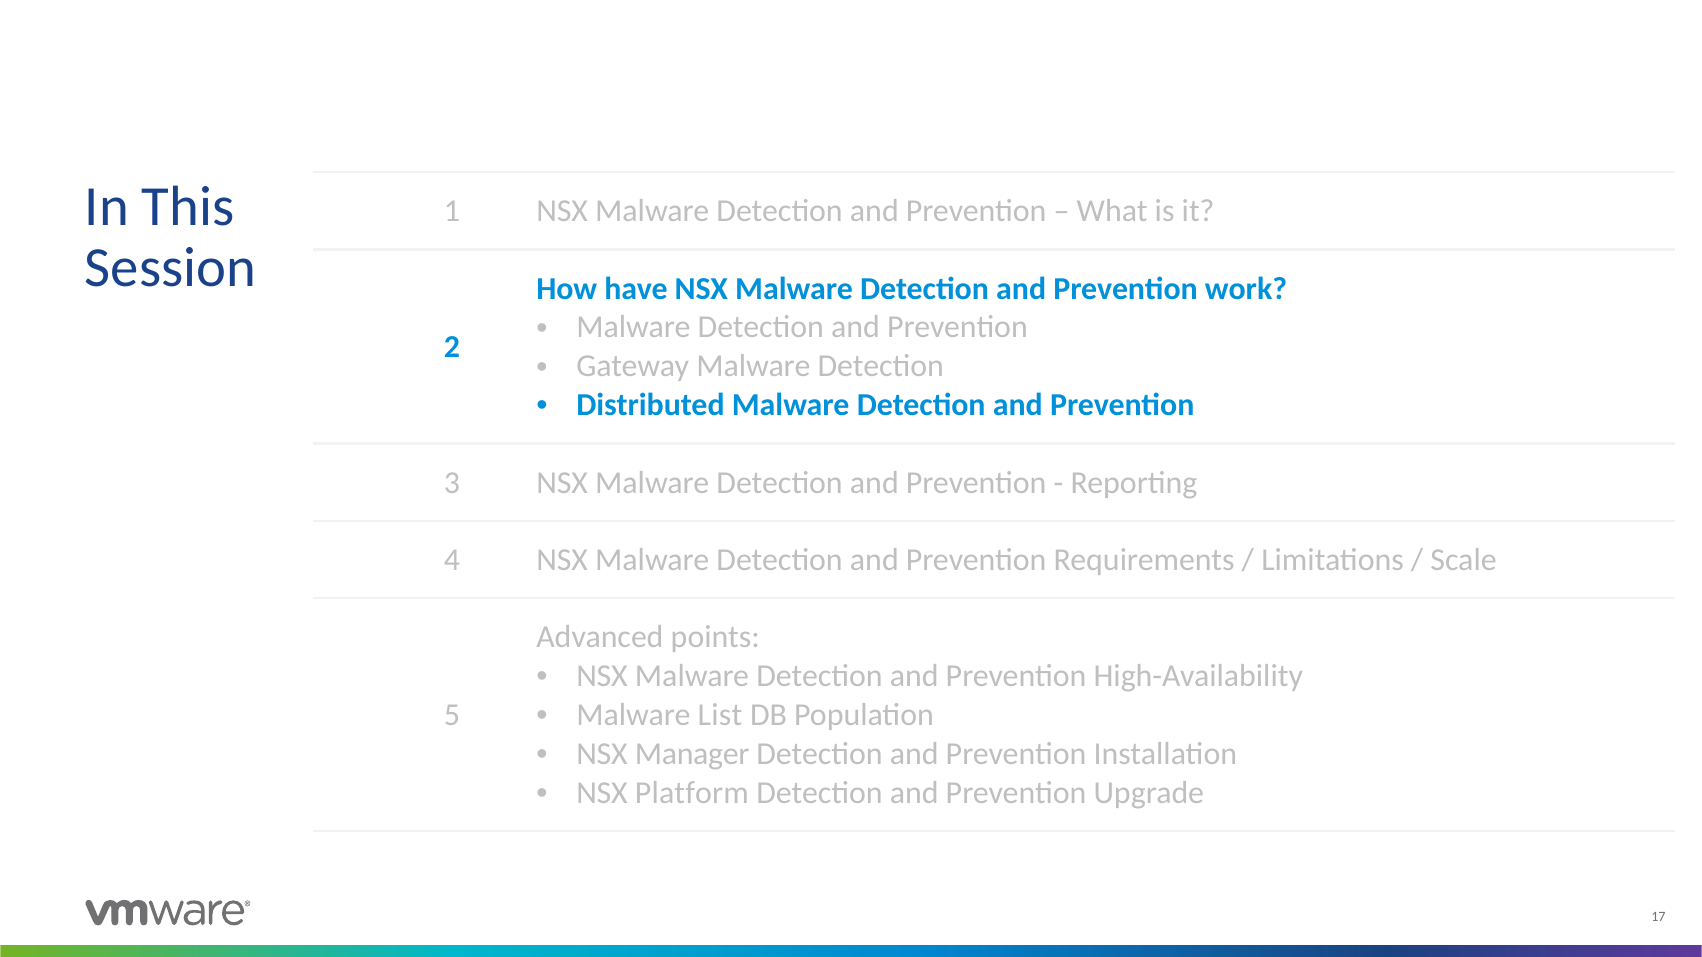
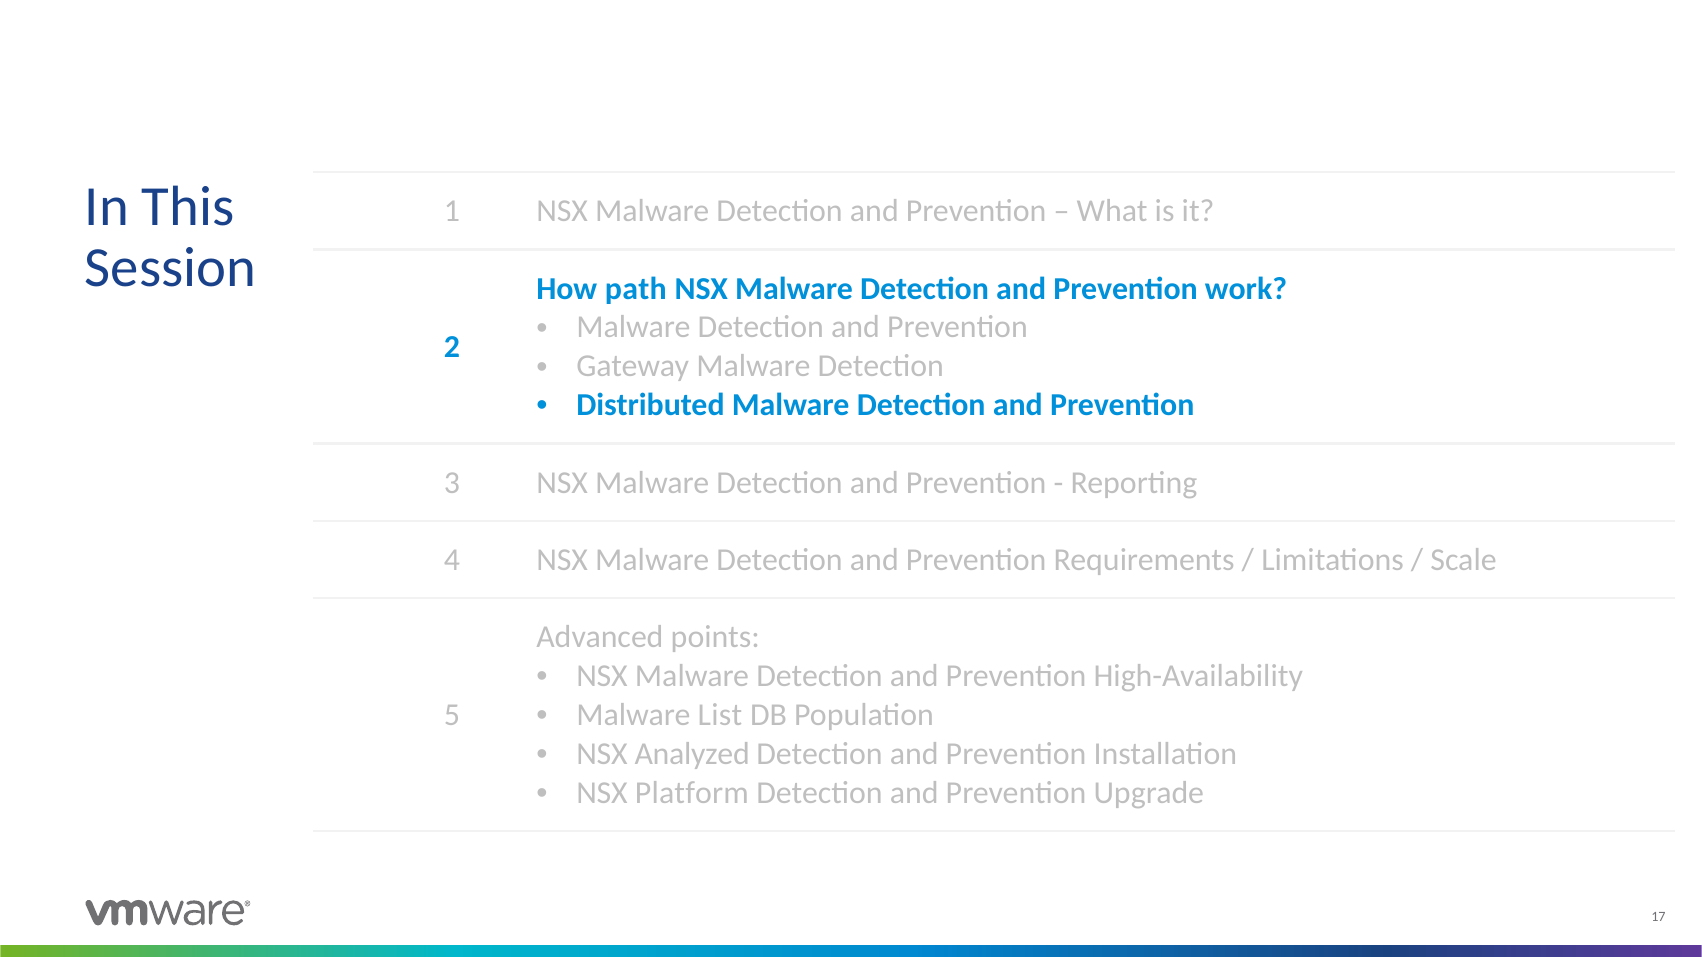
have: have -> path
Manager: Manager -> Analyzed
